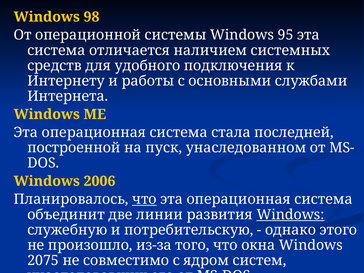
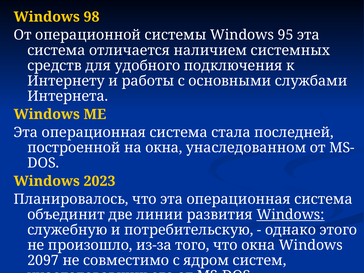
на пуск: пуск -> окна
2006: 2006 -> 2023
что at (144, 199) underline: present -> none
2075: 2075 -> 2097
